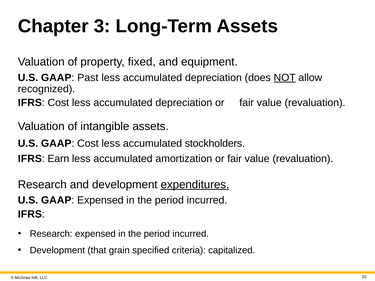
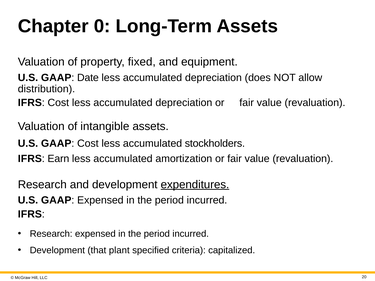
3: 3 -> 0
Past: Past -> Date
NOT underline: present -> none
recognized: recognized -> distribution
grain: grain -> plant
